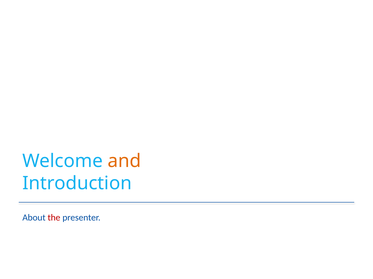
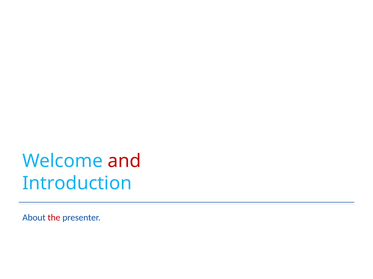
and colour: orange -> red
